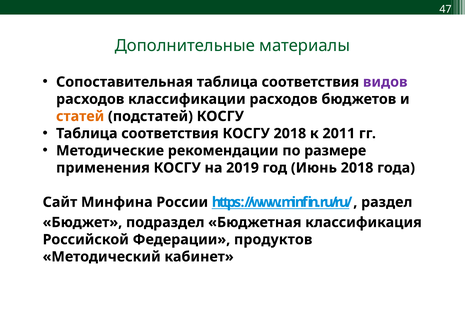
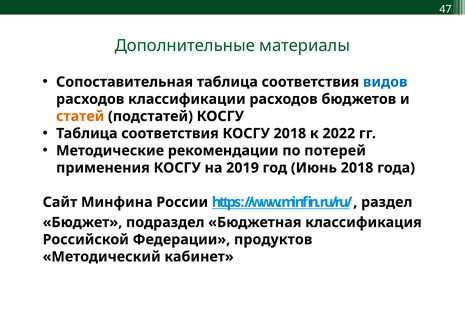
видов colour: purple -> blue
2011: 2011 -> 2022
размере: размере -> потерей
